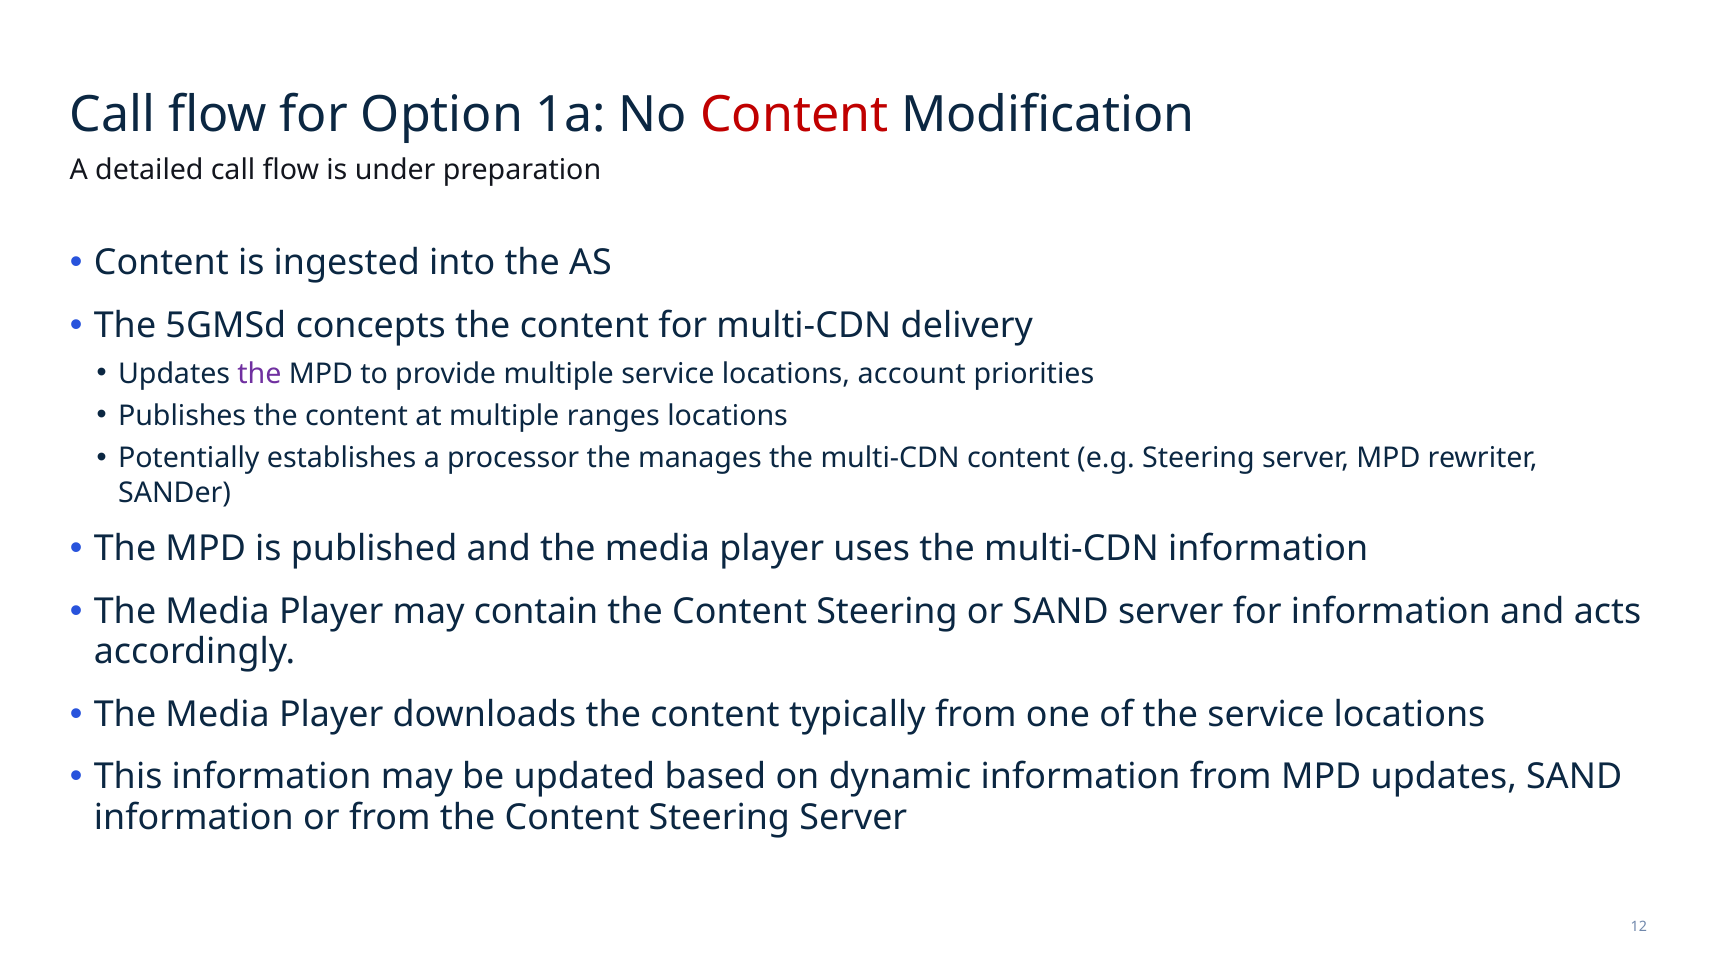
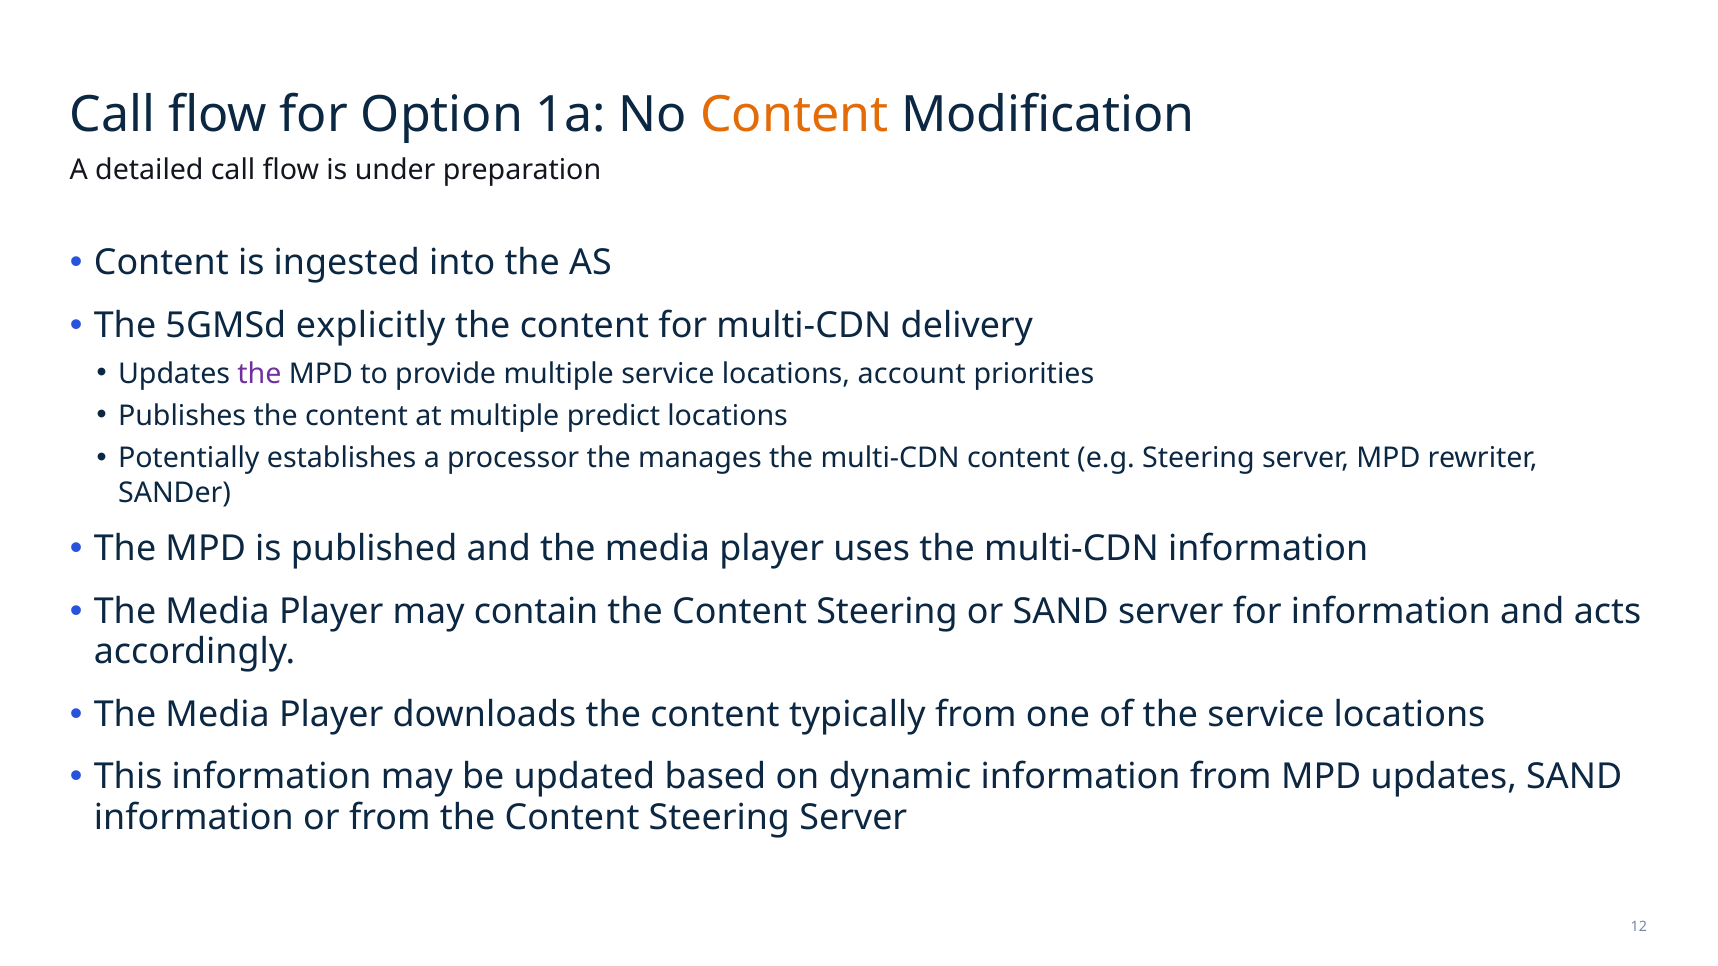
Content at (794, 115) colour: red -> orange
concepts: concepts -> explicitly
ranges: ranges -> predict
